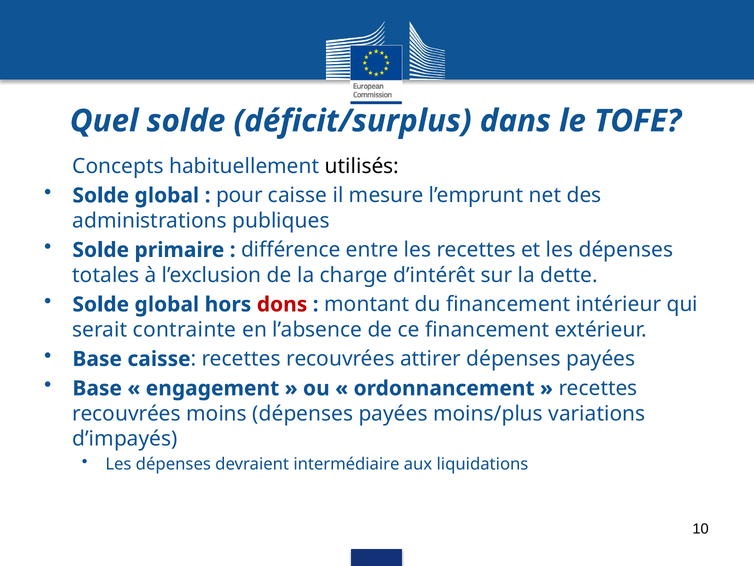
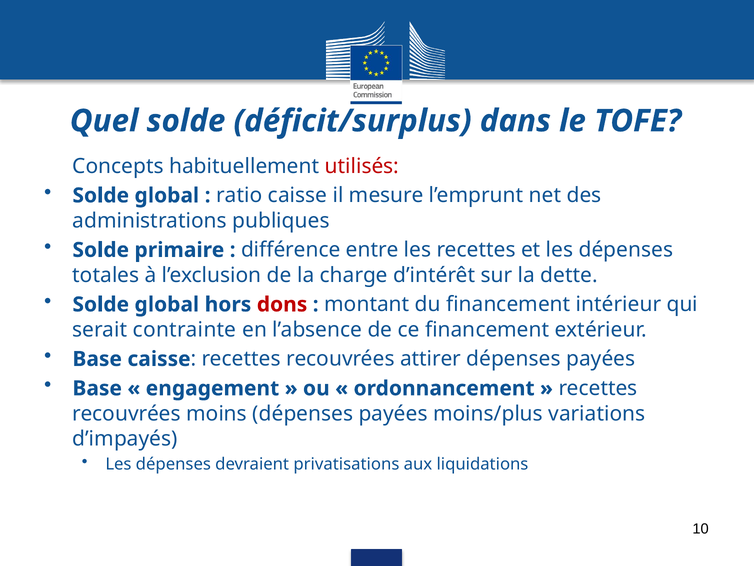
utilisés colour: black -> red
pour: pour -> ratio
intermédiaire: intermédiaire -> privatisations
